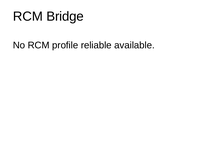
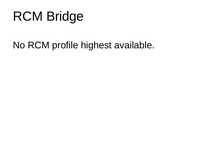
reliable: reliable -> highest
